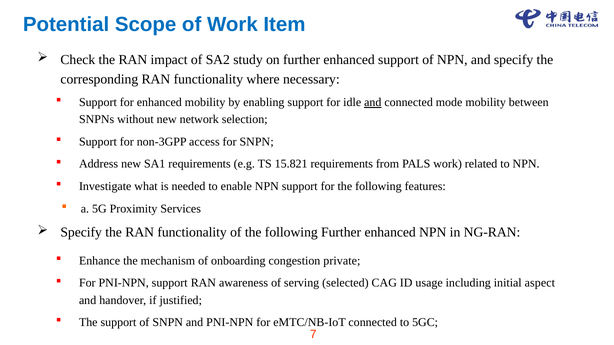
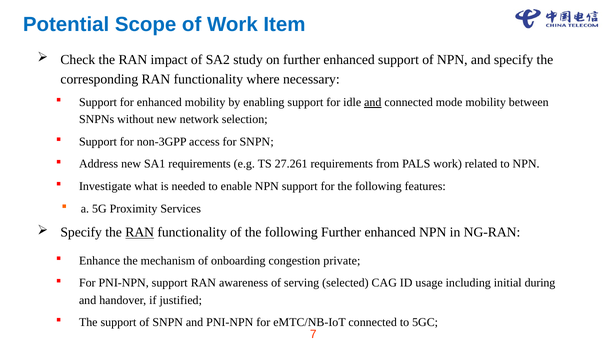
15.821: 15.821 -> 27.261
RAN at (140, 233) underline: none -> present
aspect: aspect -> during
